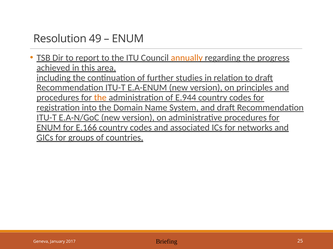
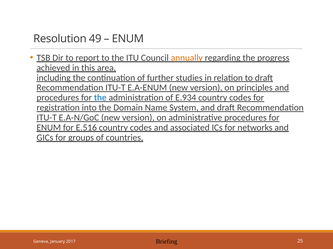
the at (100, 98) colour: orange -> blue
E.944: E.944 -> E.934
E.166: E.166 -> E.516
